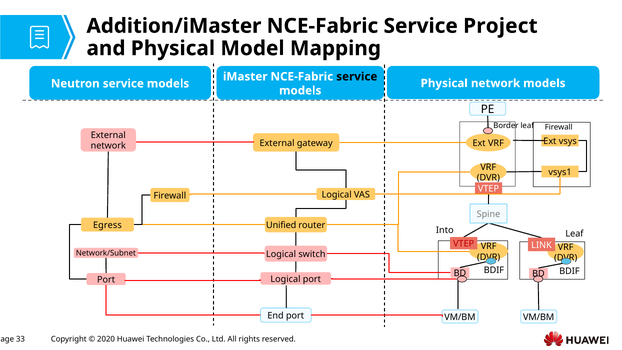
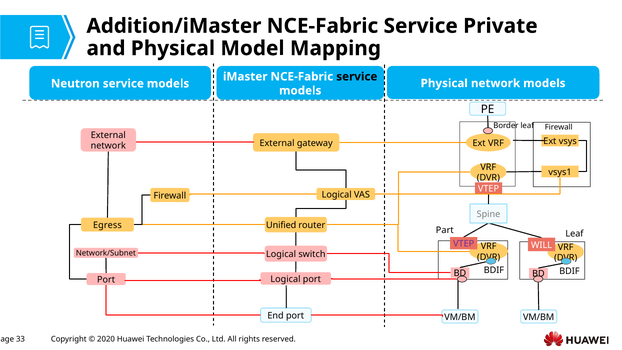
Project: Project -> Private
Into: Into -> Part
VTEP at (464, 244) colour: red -> purple
LINK: LINK -> WILL
